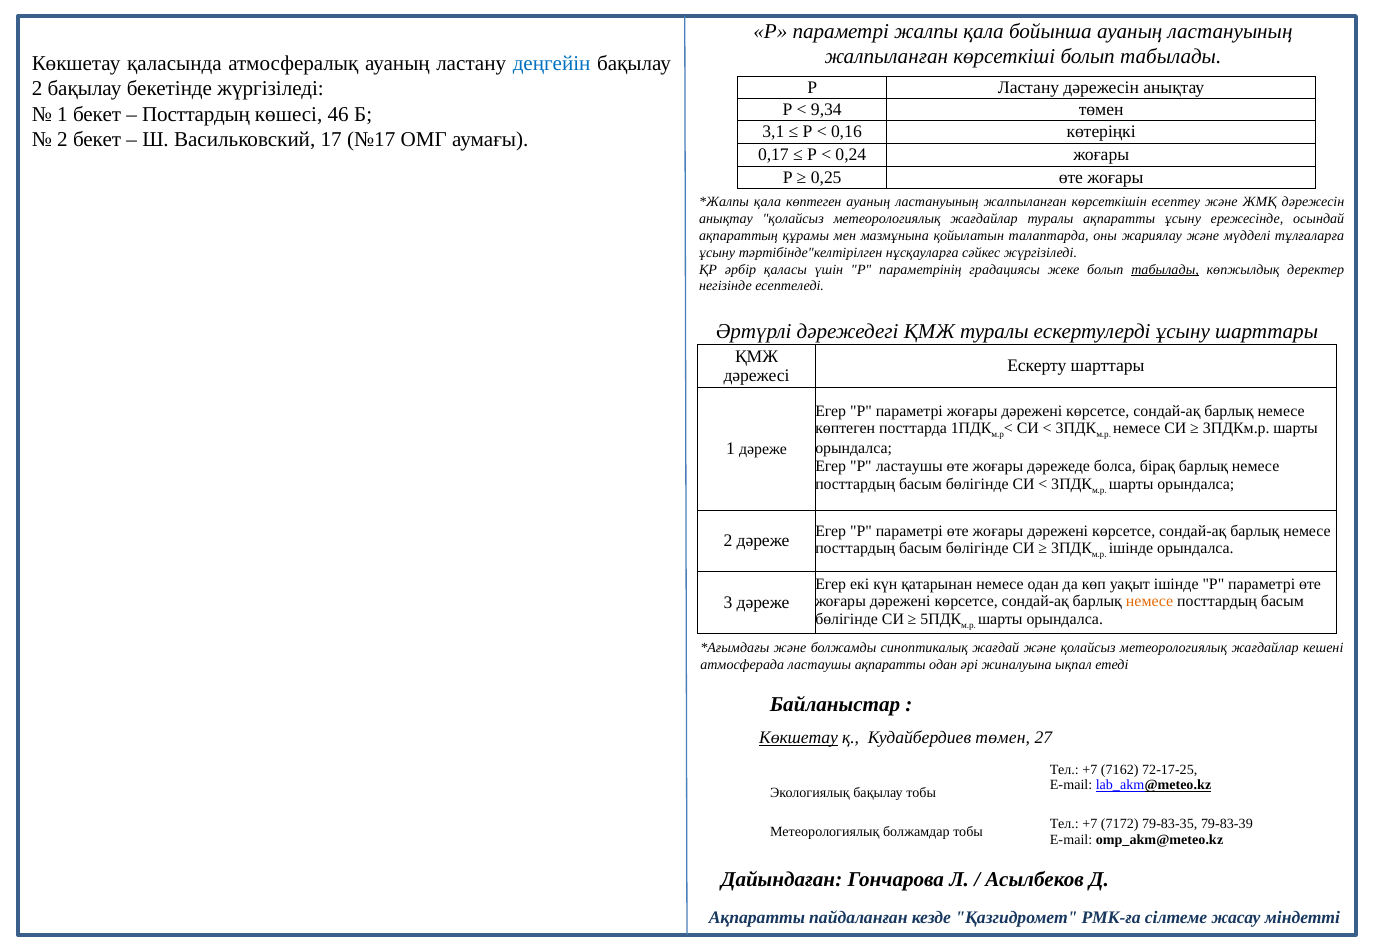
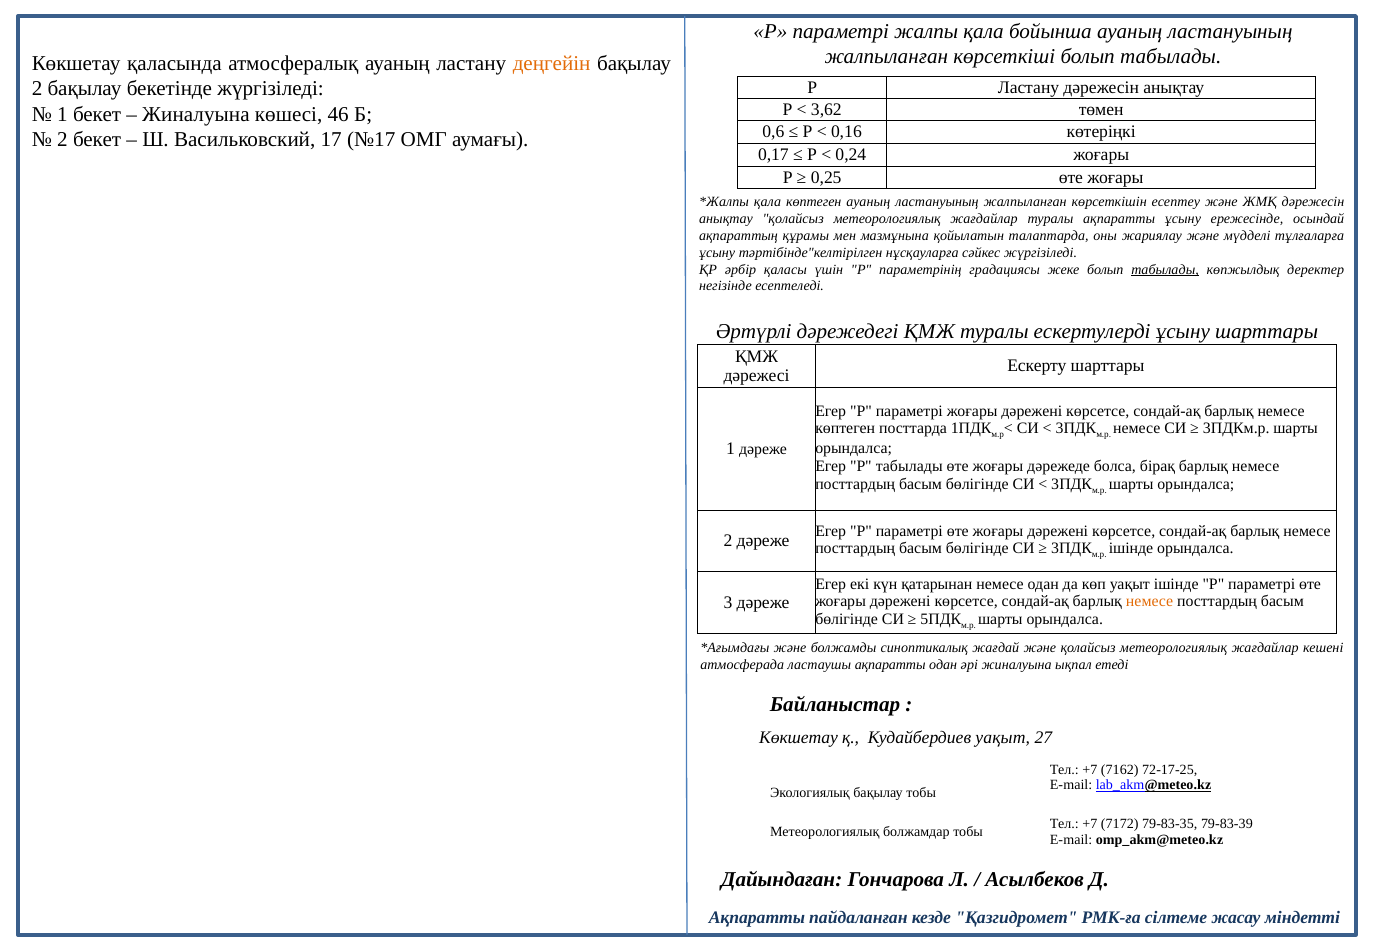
деңгейін colour: blue -> orange
9,34: 9,34 -> 3,62
Посттардың at (196, 114): Посттардың -> Жиналуына
3,1: 3,1 -> 0,6
P ластаушы: ластаушы -> табылады
Көкшетау at (799, 738) underline: present -> none
Кудайбердиев төмен: төмен -> уақыт
